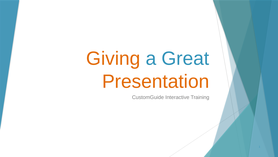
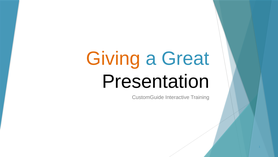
Presentation colour: orange -> black
